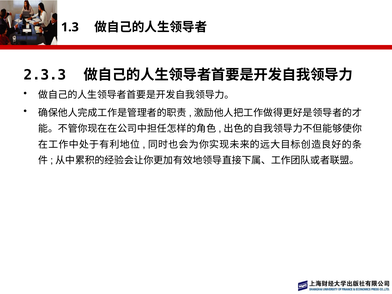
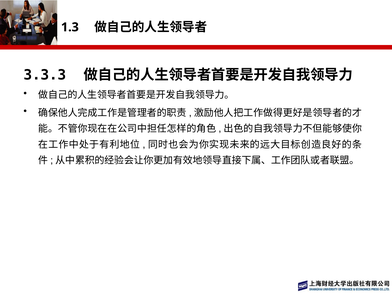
2.3.3: 2.3.3 -> 3.3.3
